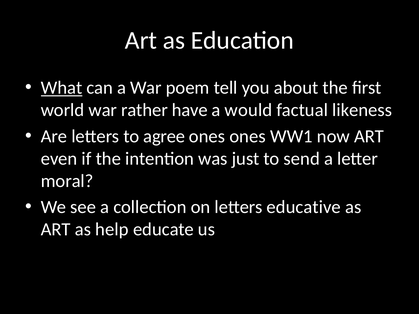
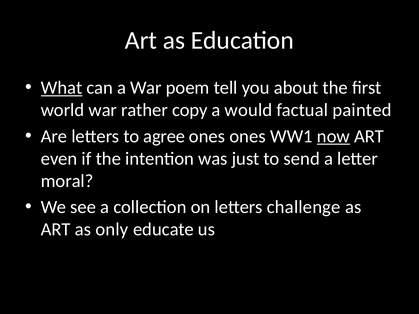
have: have -> copy
likeness: likeness -> painted
now underline: none -> present
educative: educative -> challenge
help: help -> only
